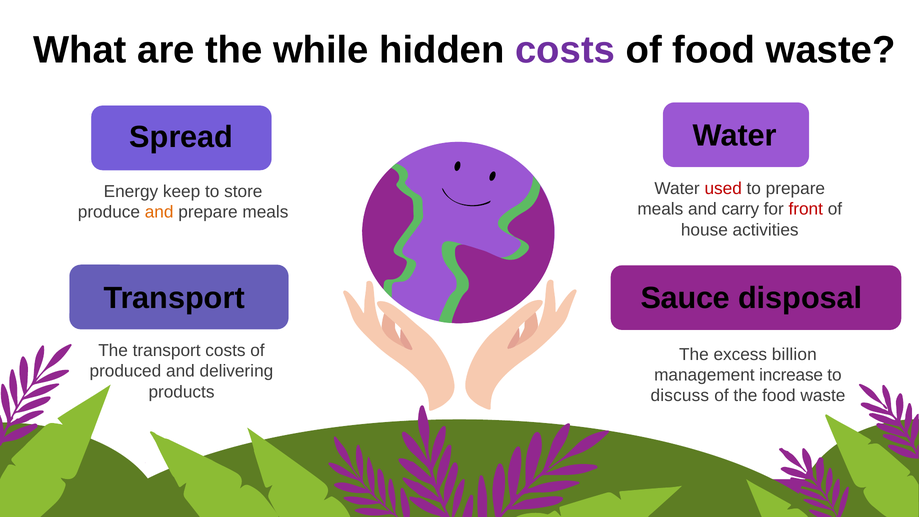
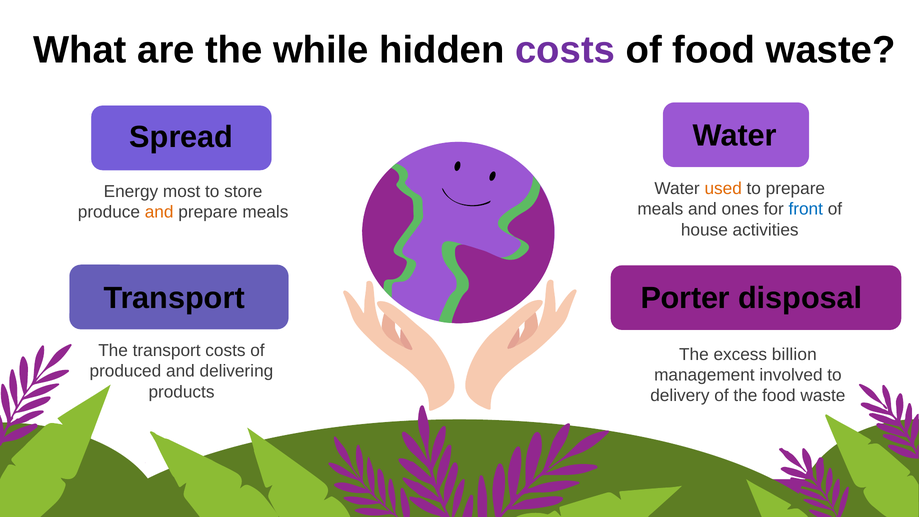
used colour: red -> orange
keep: keep -> most
carry: carry -> ones
front colour: red -> blue
Sauce: Sauce -> Porter
increase: increase -> involved
discuss: discuss -> delivery
